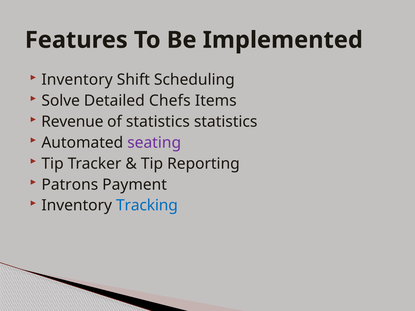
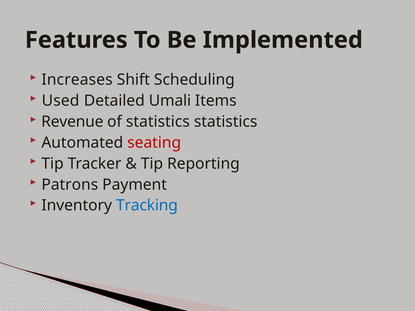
Inventory at (77, 80): Inventory -> Increases
Solve: Solve -> Used
Chefs: Chefs -> Umali
seating colour: purple -> red
